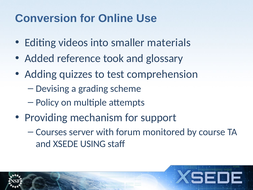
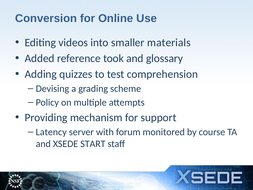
Courses: Courses -> Latency
USING: USING -> START
